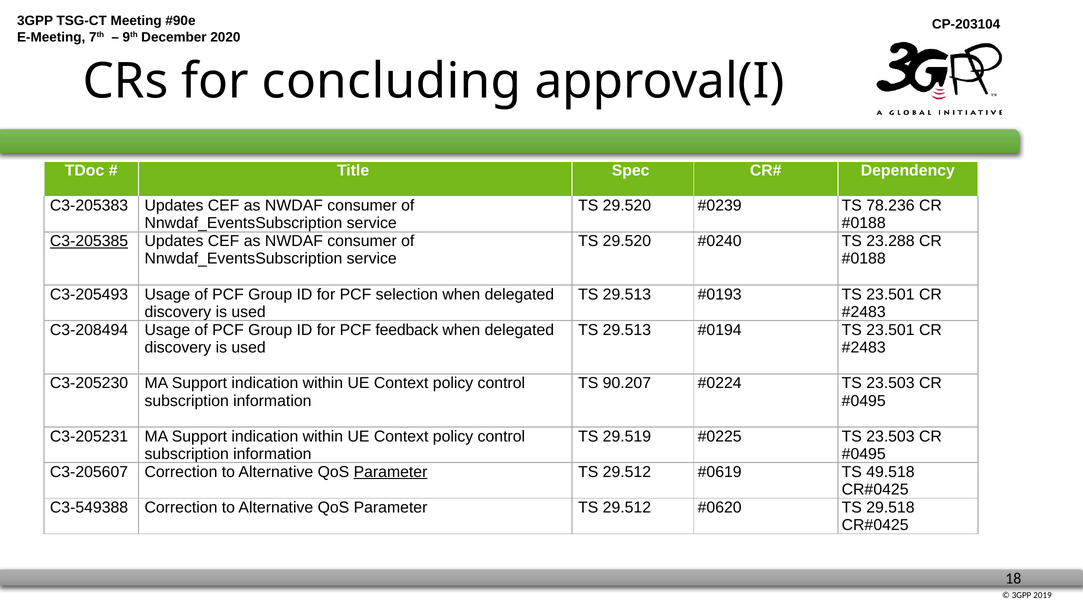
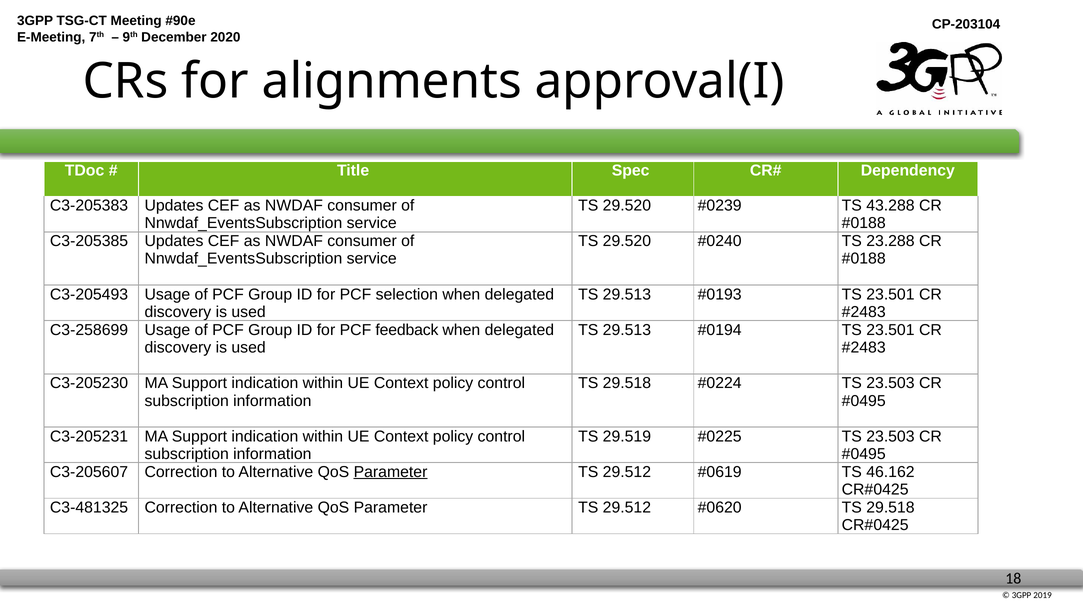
concluding: concluding -> alignments
78.236: 78.236 -> 43.288
C3-205385 underline: present -> none
C3-208494: C3-208494 -> C3-258699
90.207 at (627, 383): 90.207 -> 29.518
49.518: 49.518 -> 46.162
C3-549388: C3-549388 -> C3-481325
